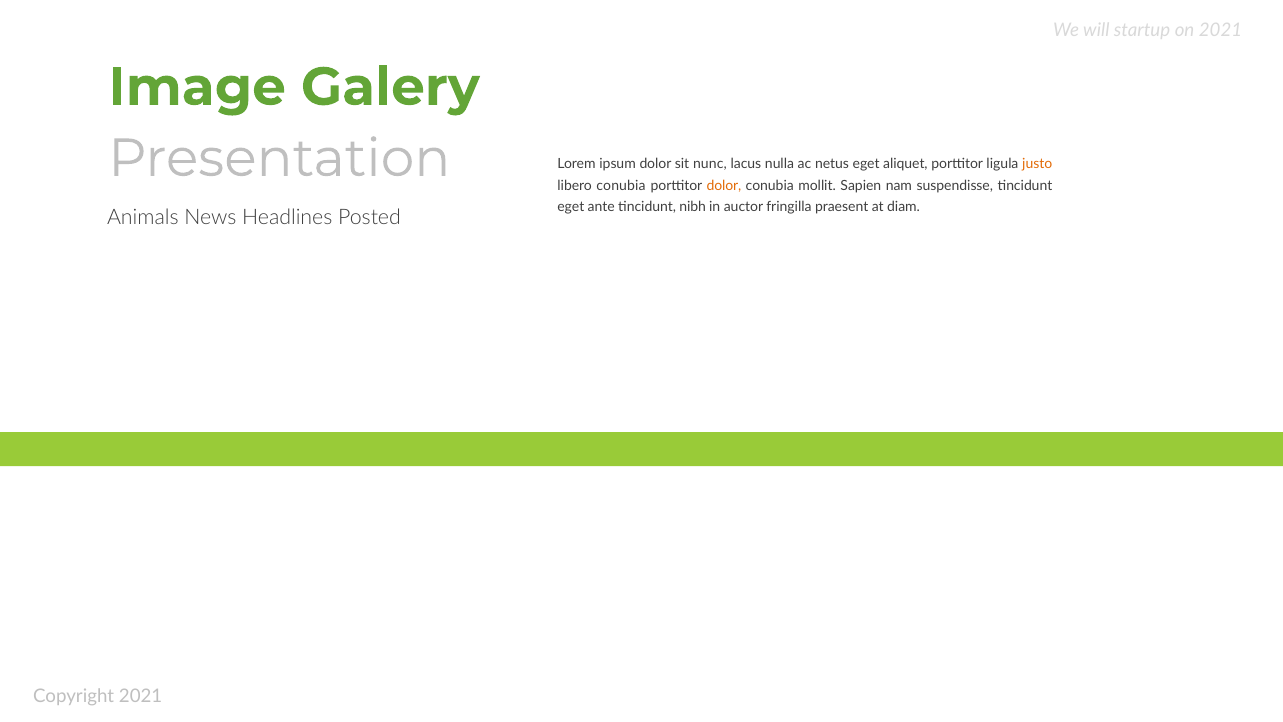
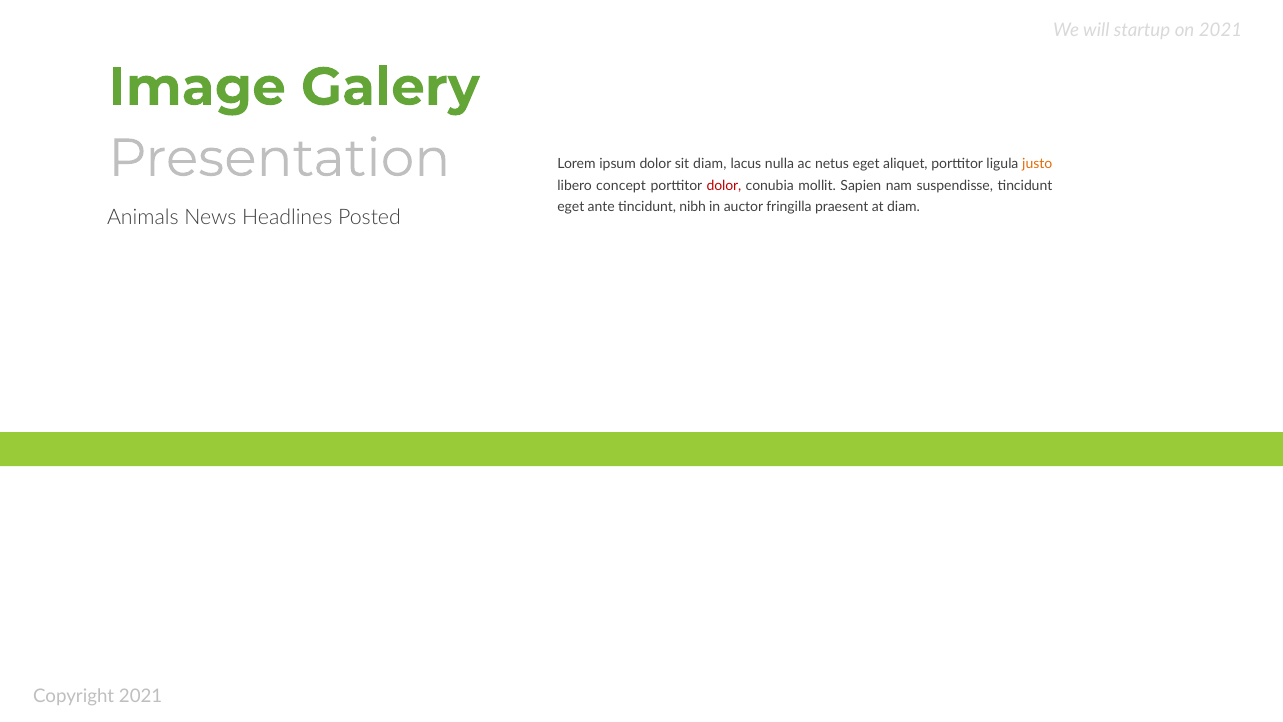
sit nunc: nunc -> diam
libero conubia: conubia -> concept
dolor at (724, 185) colour: orange -> red
